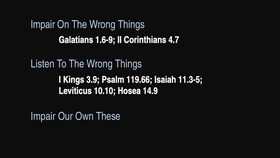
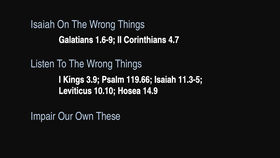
Impair at (43, 24): Impair -> Isaiah
